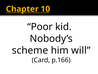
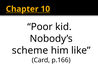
will: will -> like
